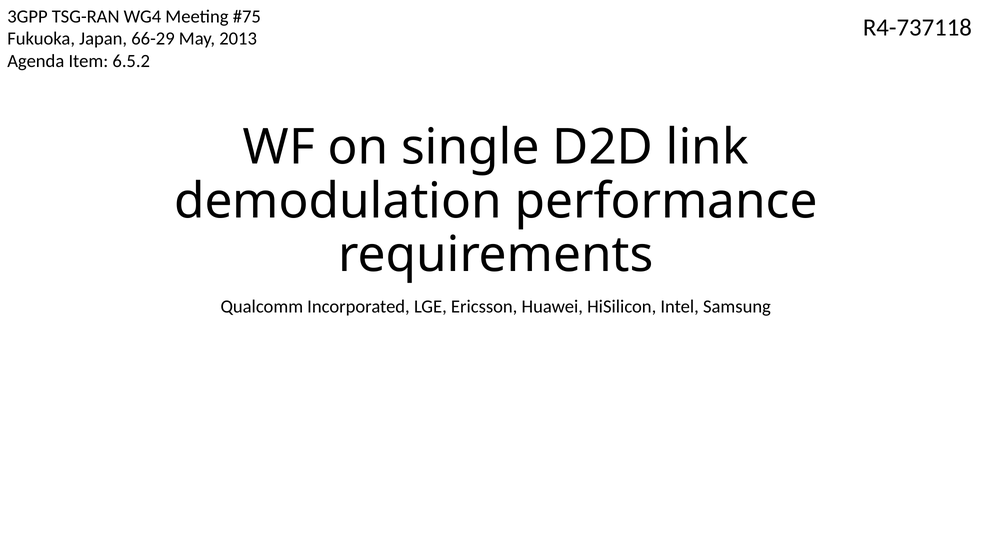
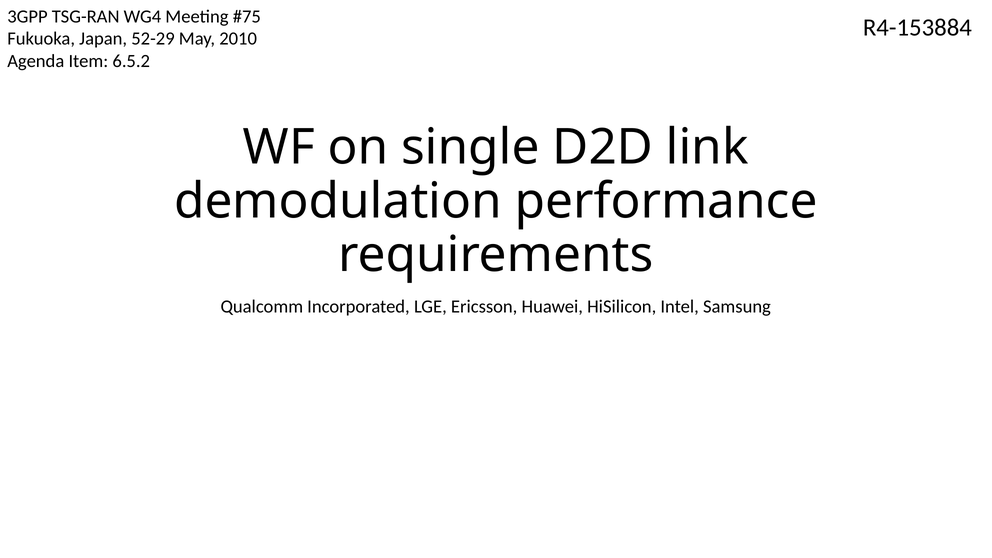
R4-737118: R4-737118 -> R4-153884
66-29: 66-29 -> 52-29
2013: 2013 -> 2010
